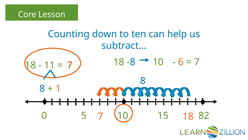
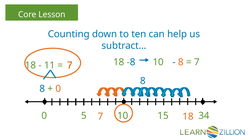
6 at (181, 62): 6 -> 8
1 at (58, 88): 1 -> 0
82: 82 -> 34
